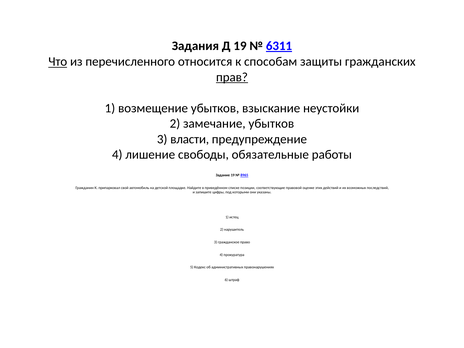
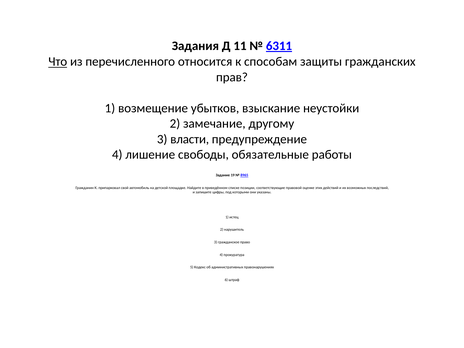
Д 19: 19 -> 11
прав underline: present -> none
замечание убытков: убытков -> другому
